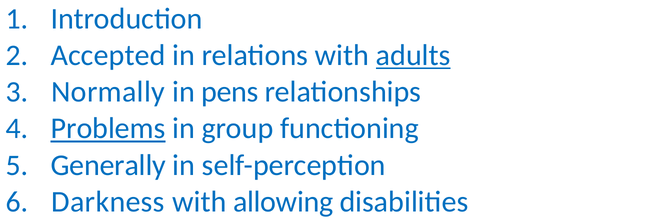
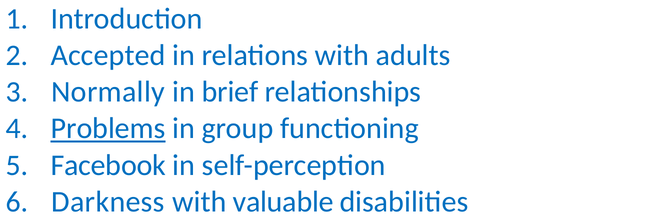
adults underline: present -> none
pens: pens -> brief
Generally: Generally -> Facebook
allowing: allowing -> valuable
